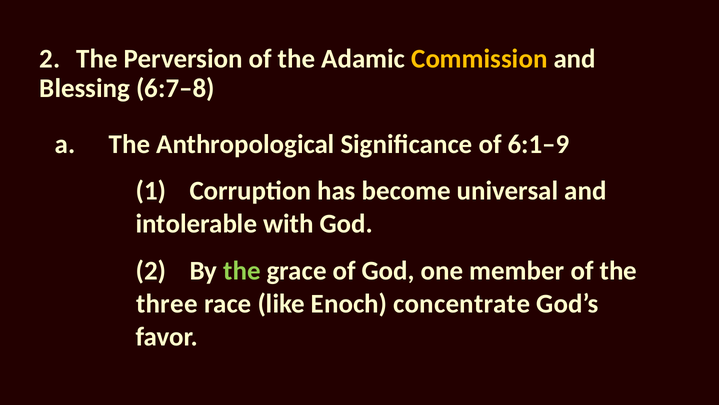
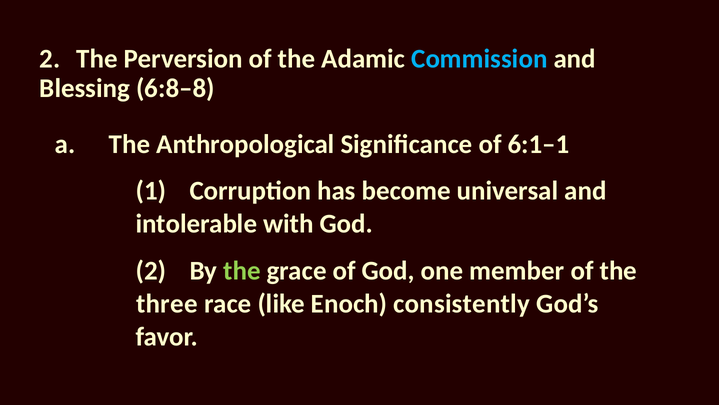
Commission colour: yellow -> light blue
6:7–8: 6:7–8 -> 6:8–8
6:1–9: 6:1–9 -> 6:1–1
concentrate: concentrate -> consistently
